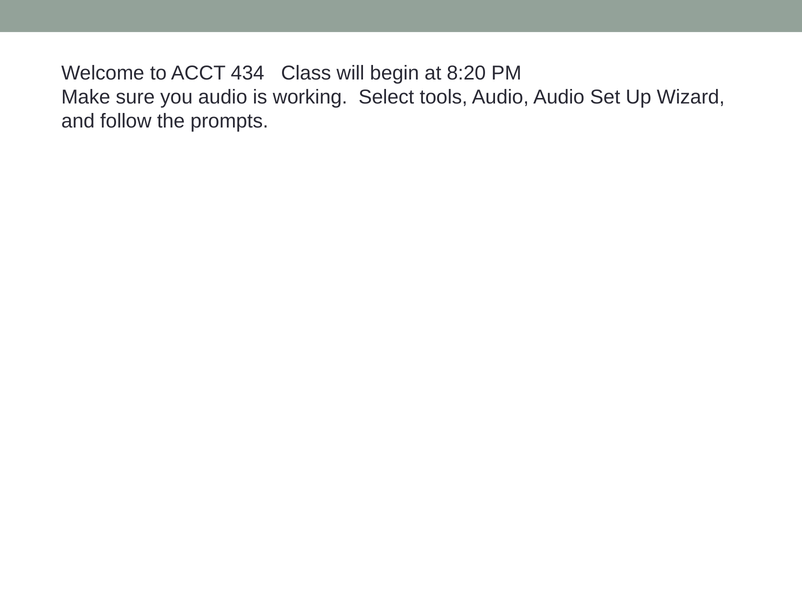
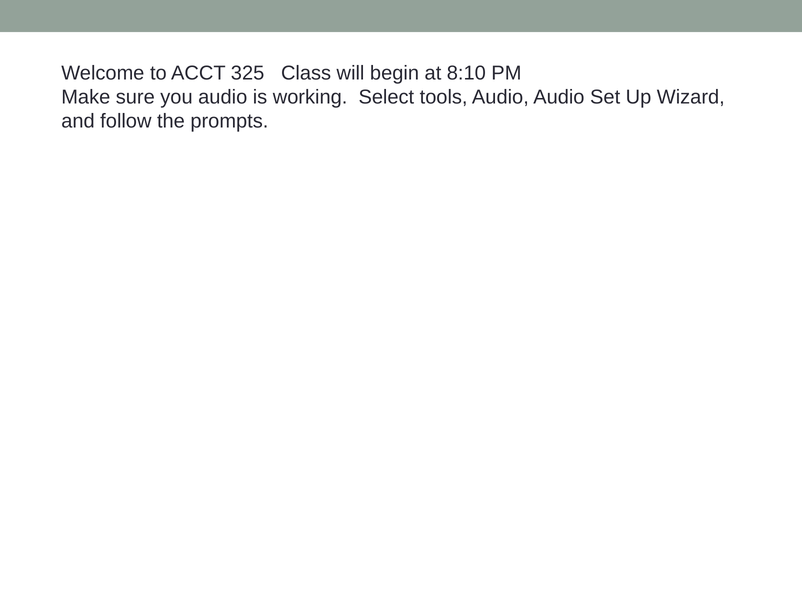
434: 434 -> 325
8:20: 8:20 -> 8:10
